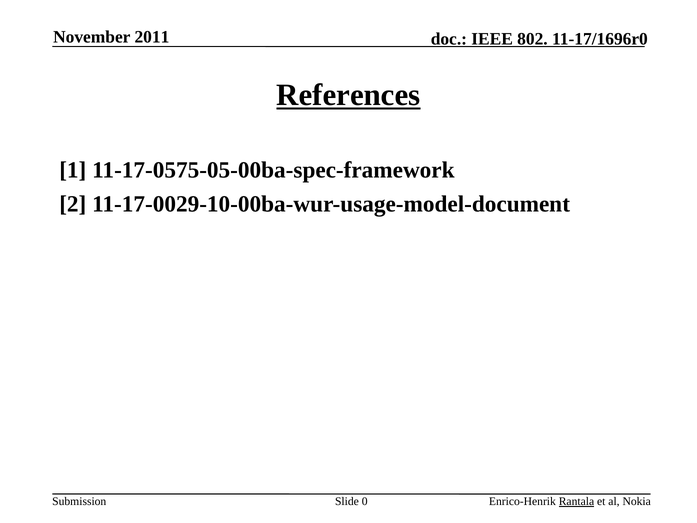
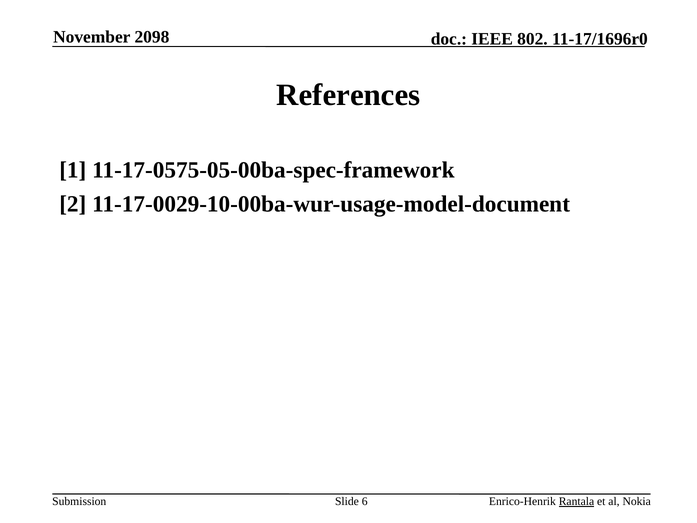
2011: 2011 -> 2098
References underline: present -> none
0: 0 -> 6
